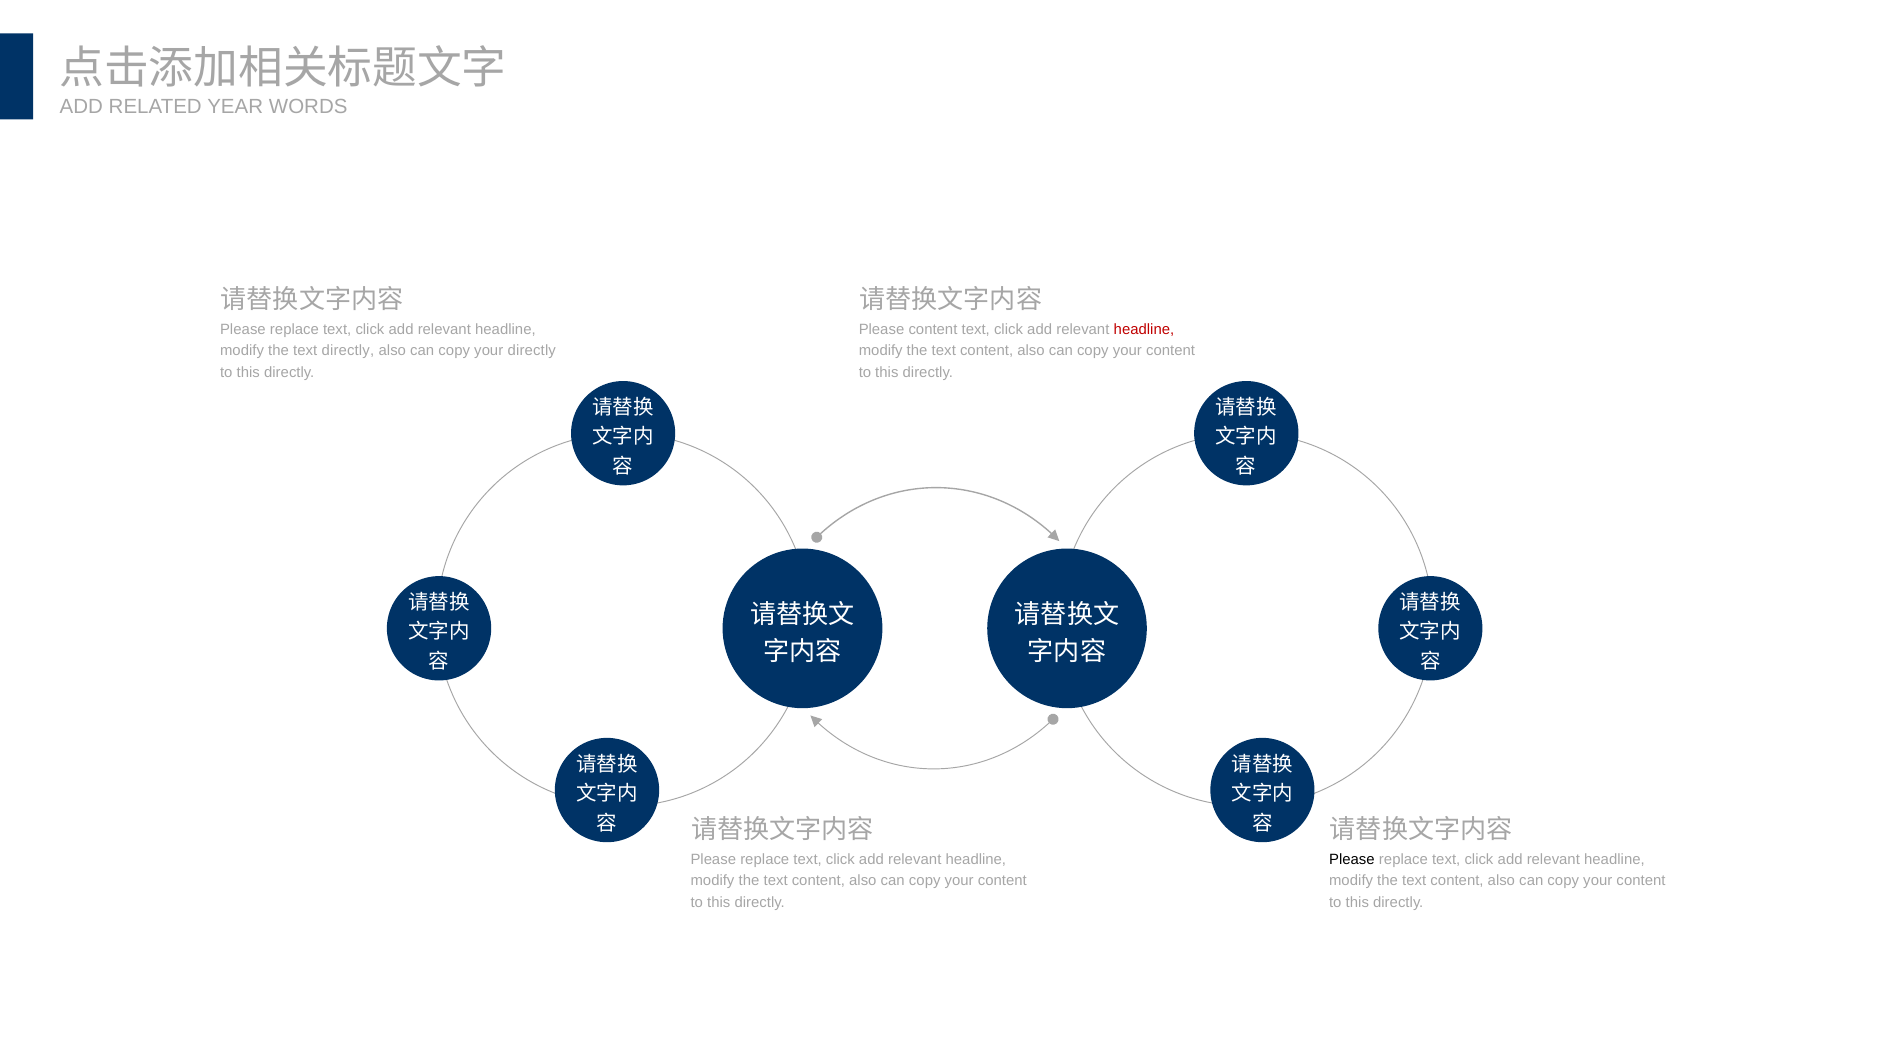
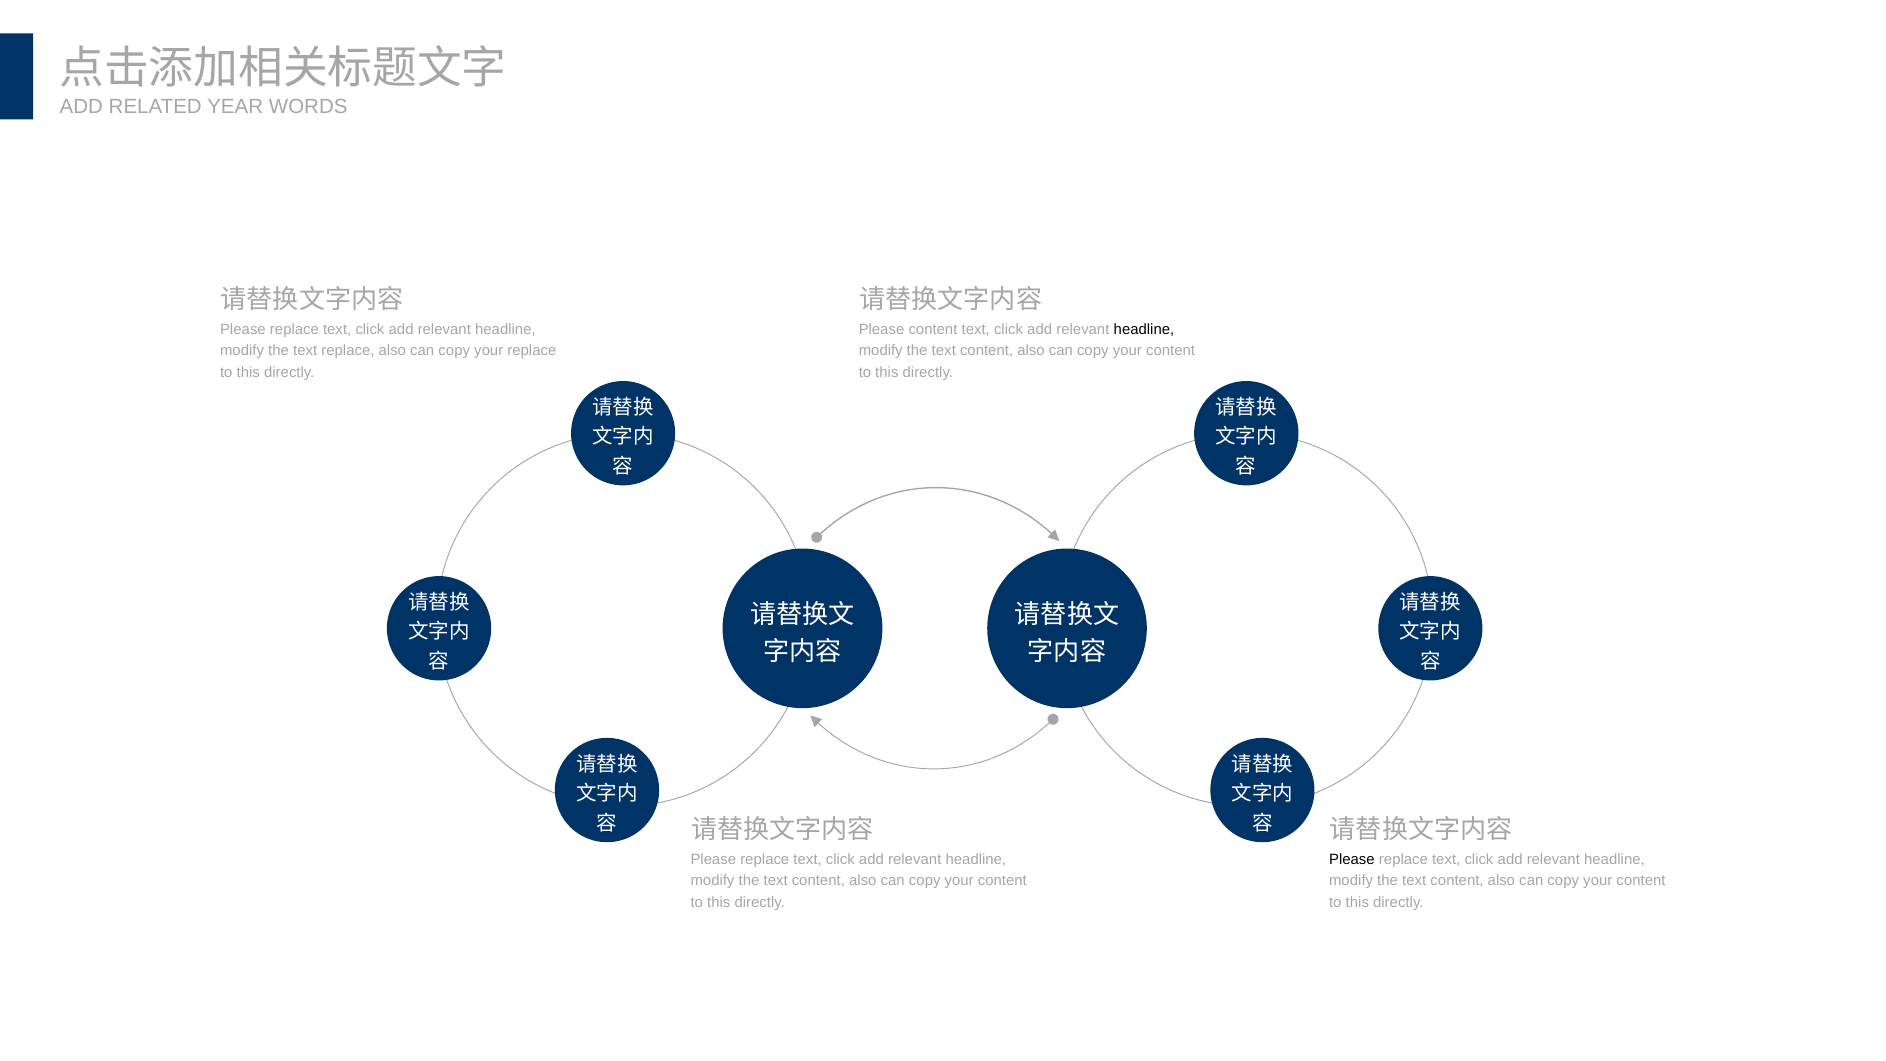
headline at (1144, 329) colour: red -> black
text directly: directly -> replace
your directly: directly -> replace
